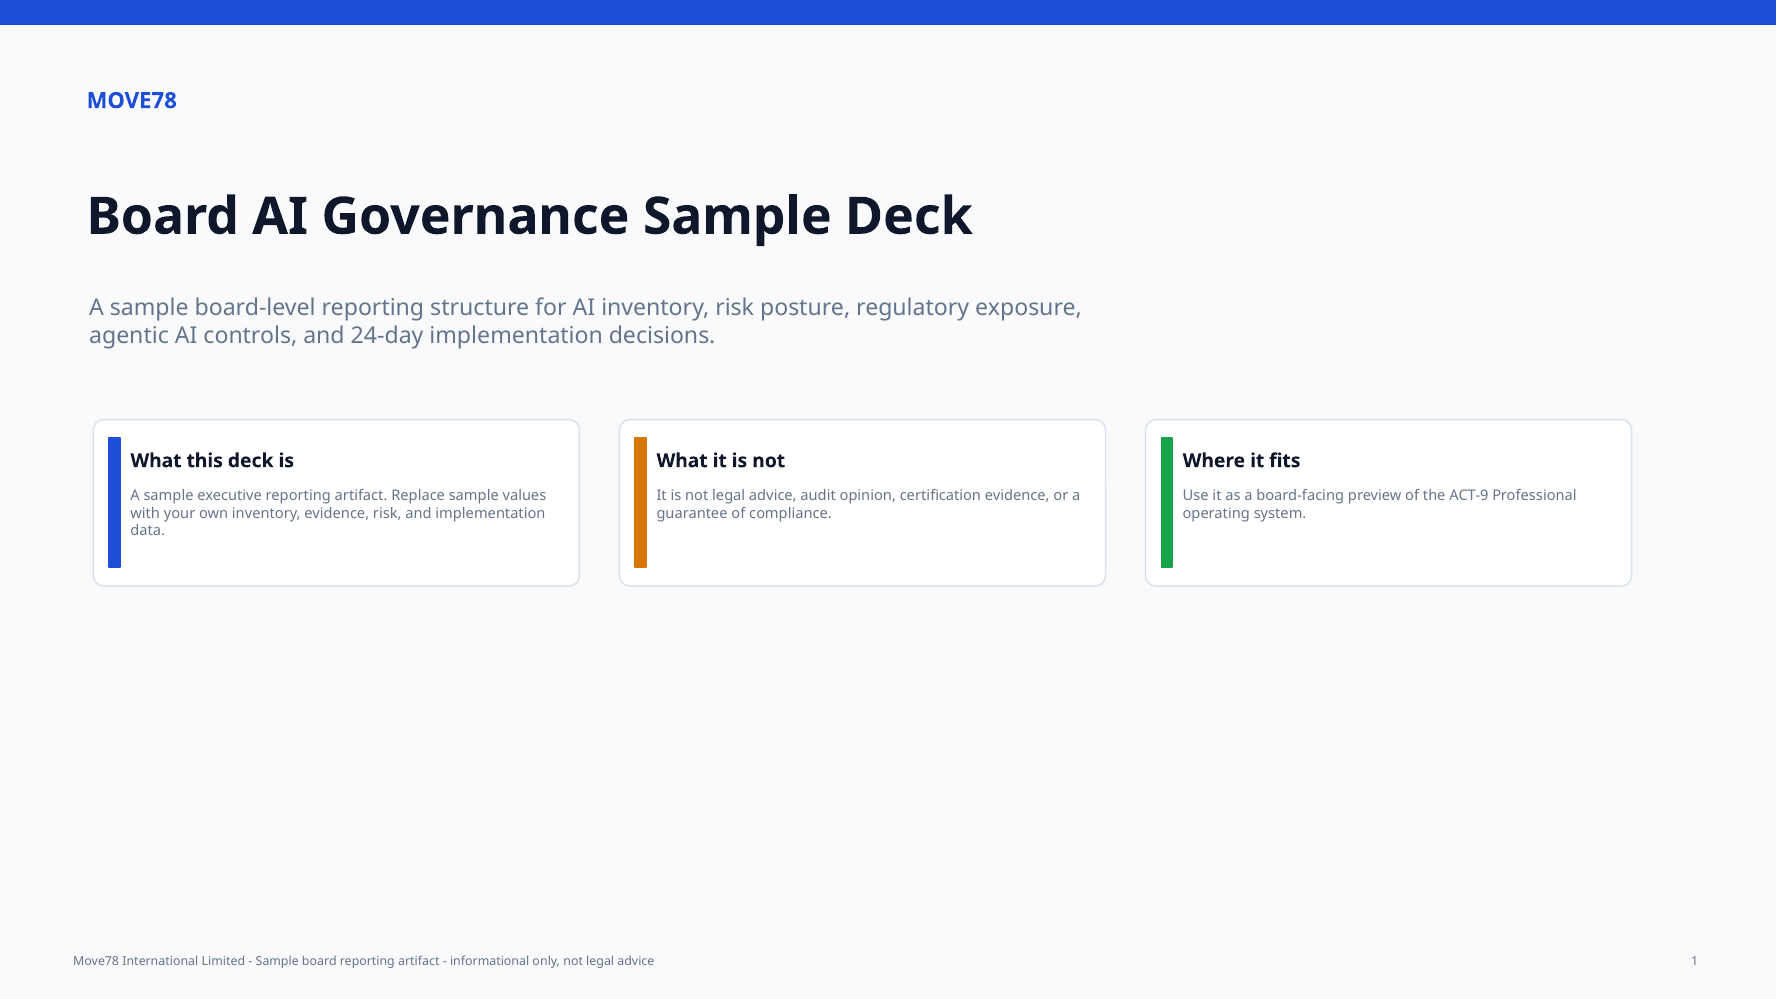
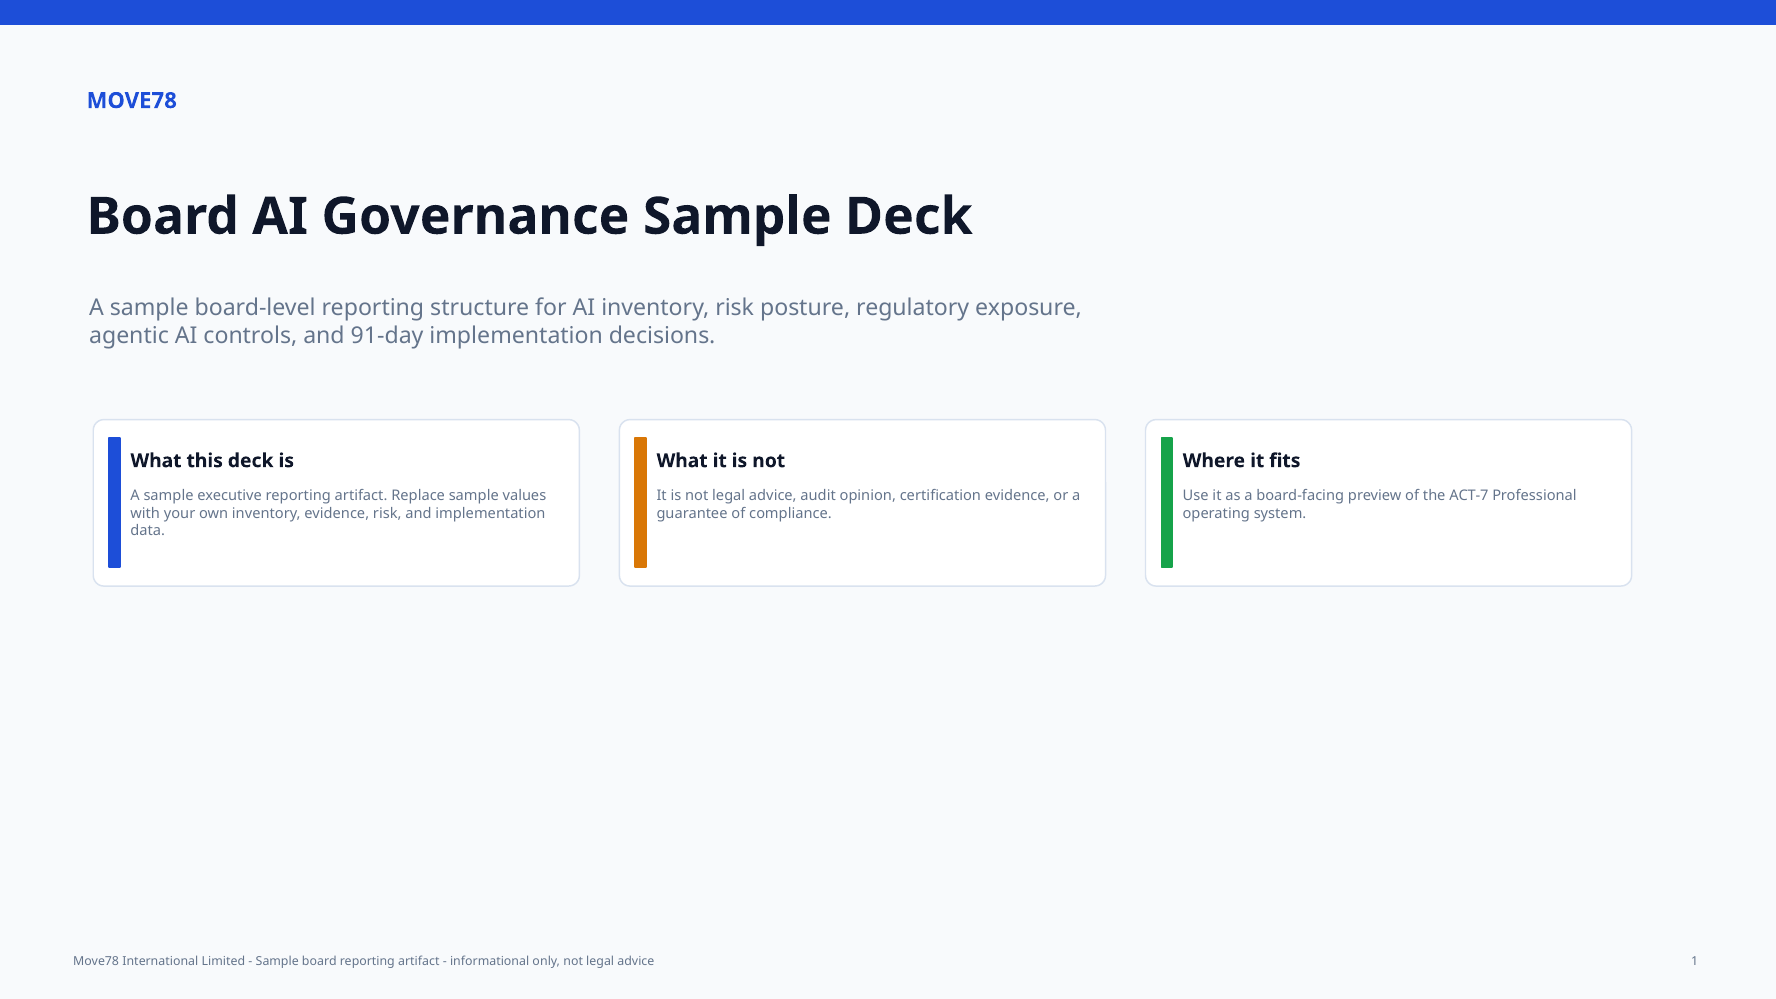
24-day: 24-day -> 91-day
ACT-9: ACT-9 -> ACT-7
